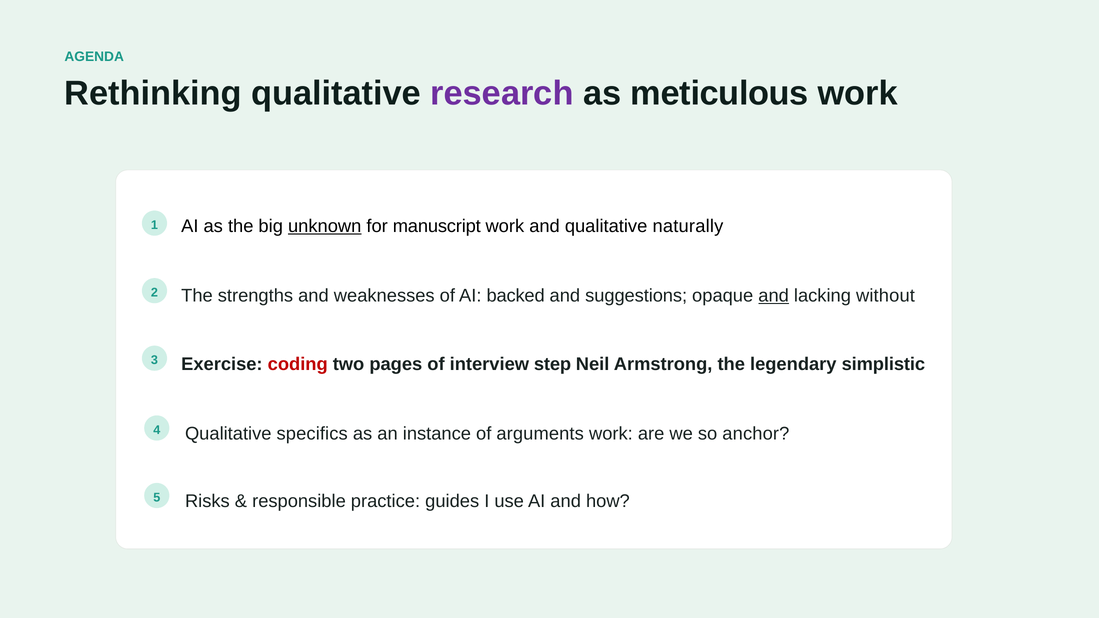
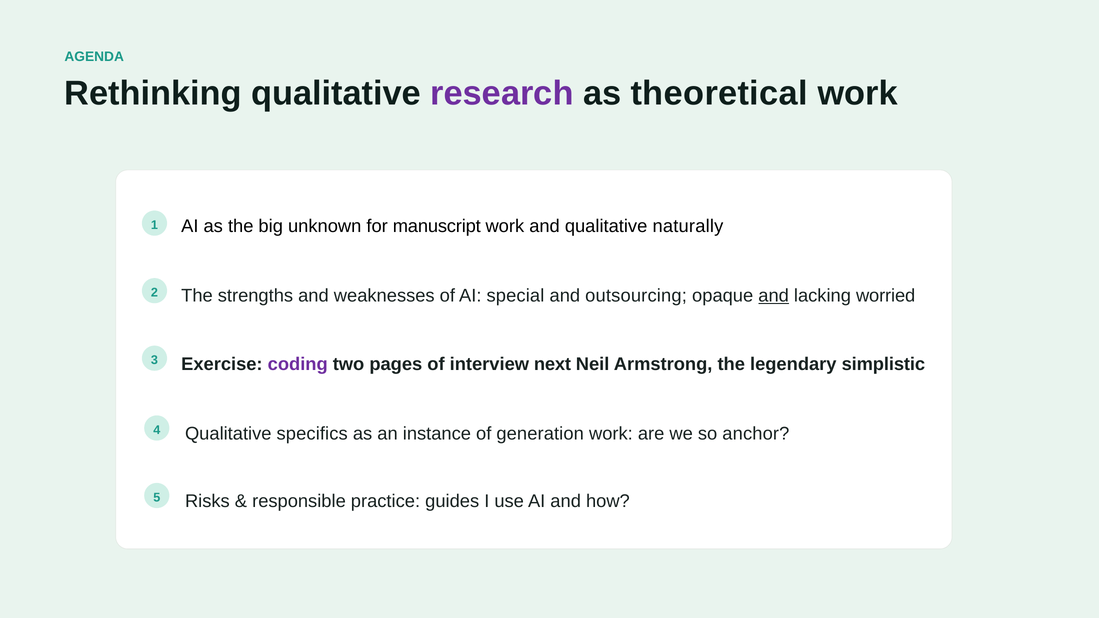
meticulous: meticulous -> theoretical
unknown underline: present -> none
backed: backed -> special
suggestions: suggestions -> outsourcing
without: without -> worried
coding colour: red -> purple
step: step -> next
arguments: arguments -> generation
